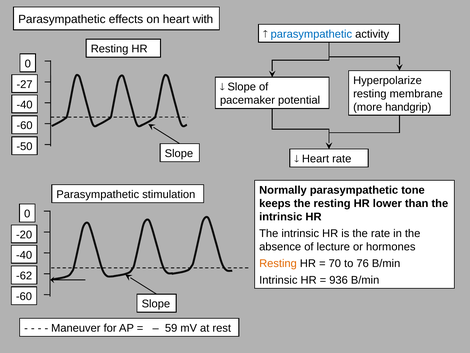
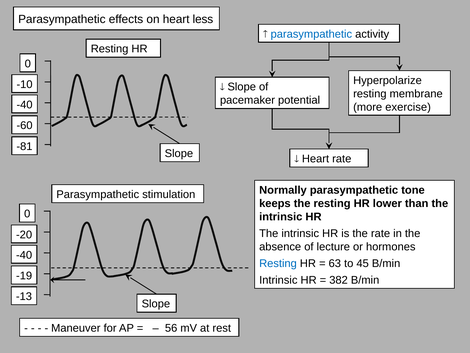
with: with -> less
-27: -27 -> -10
handgrip: handgrip -> exercise
-50: -50 -> -81
Resting at (278, 263) colour: orange -> blue
70: 70 -> 63
76: 76 -> 45
-62: -62 -> -19
936: 936 -> 382
-60 at (24, 296): -60 -> -13
59: 59 -> 56
